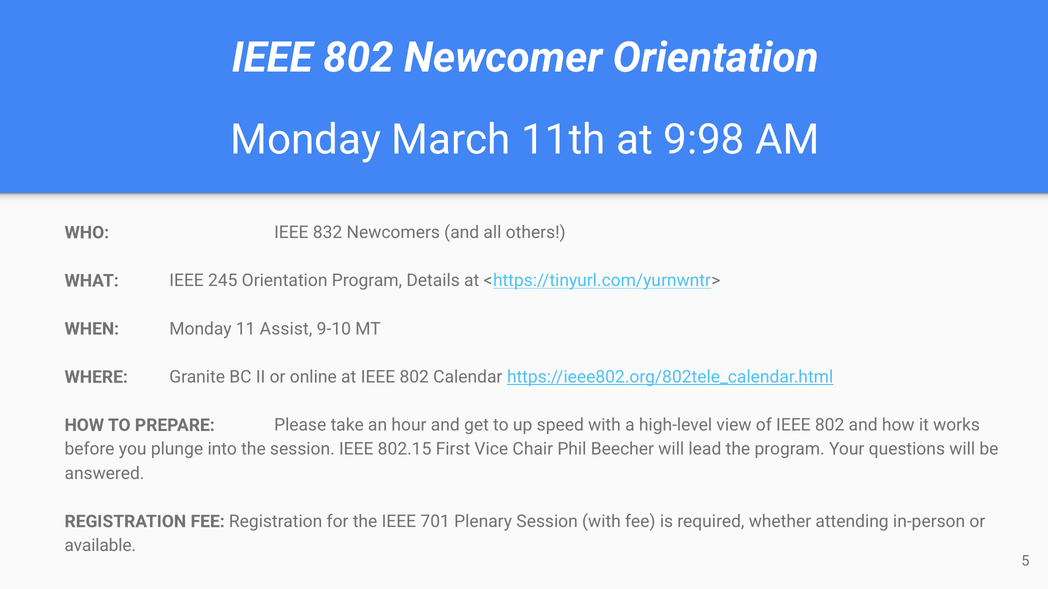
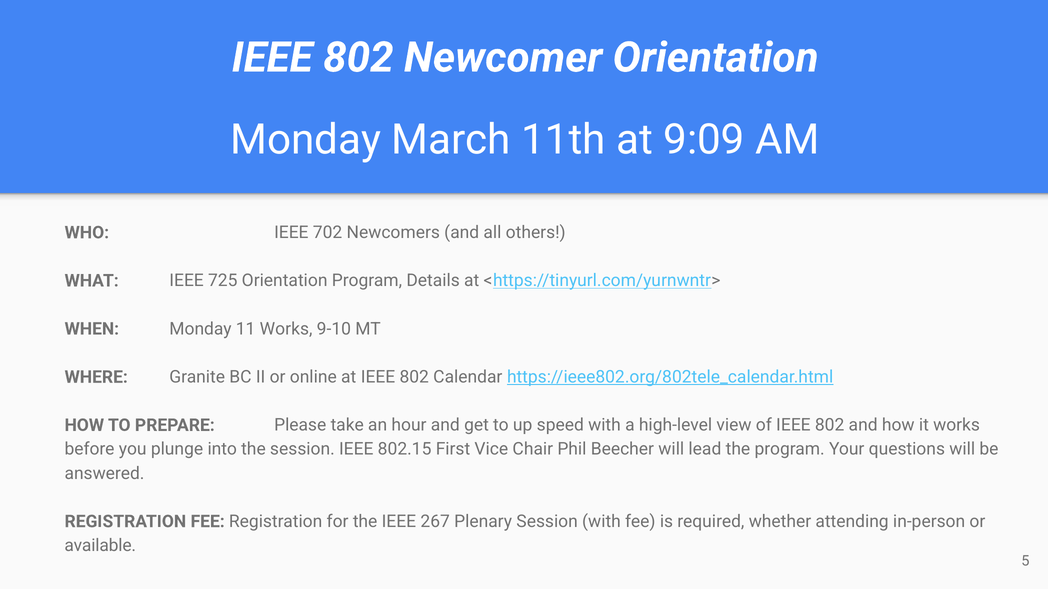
9:98: 9:98 -> 9:09
832: 832 -> 702
245: 245 -> 725
11 Assist: Assist -> Works
701: 701 -> 267
